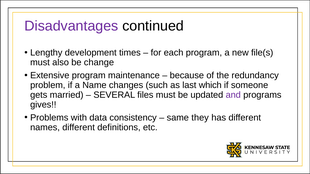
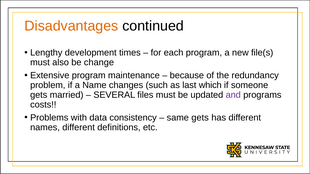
Disadvantages colour: purple -> orange
gives: gives -> costs
same they: they -> gets
